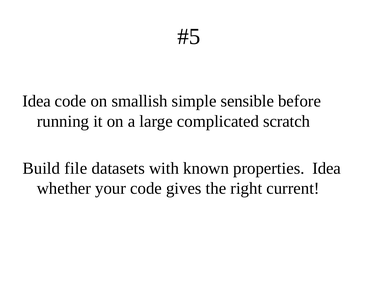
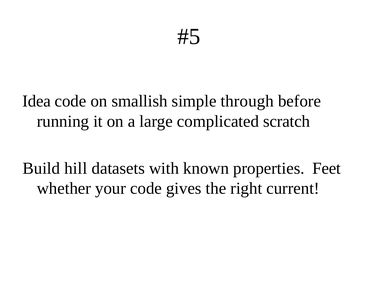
sensible: sensible -> through
file: file -> hill
properties Idea: Idea -> Feet
